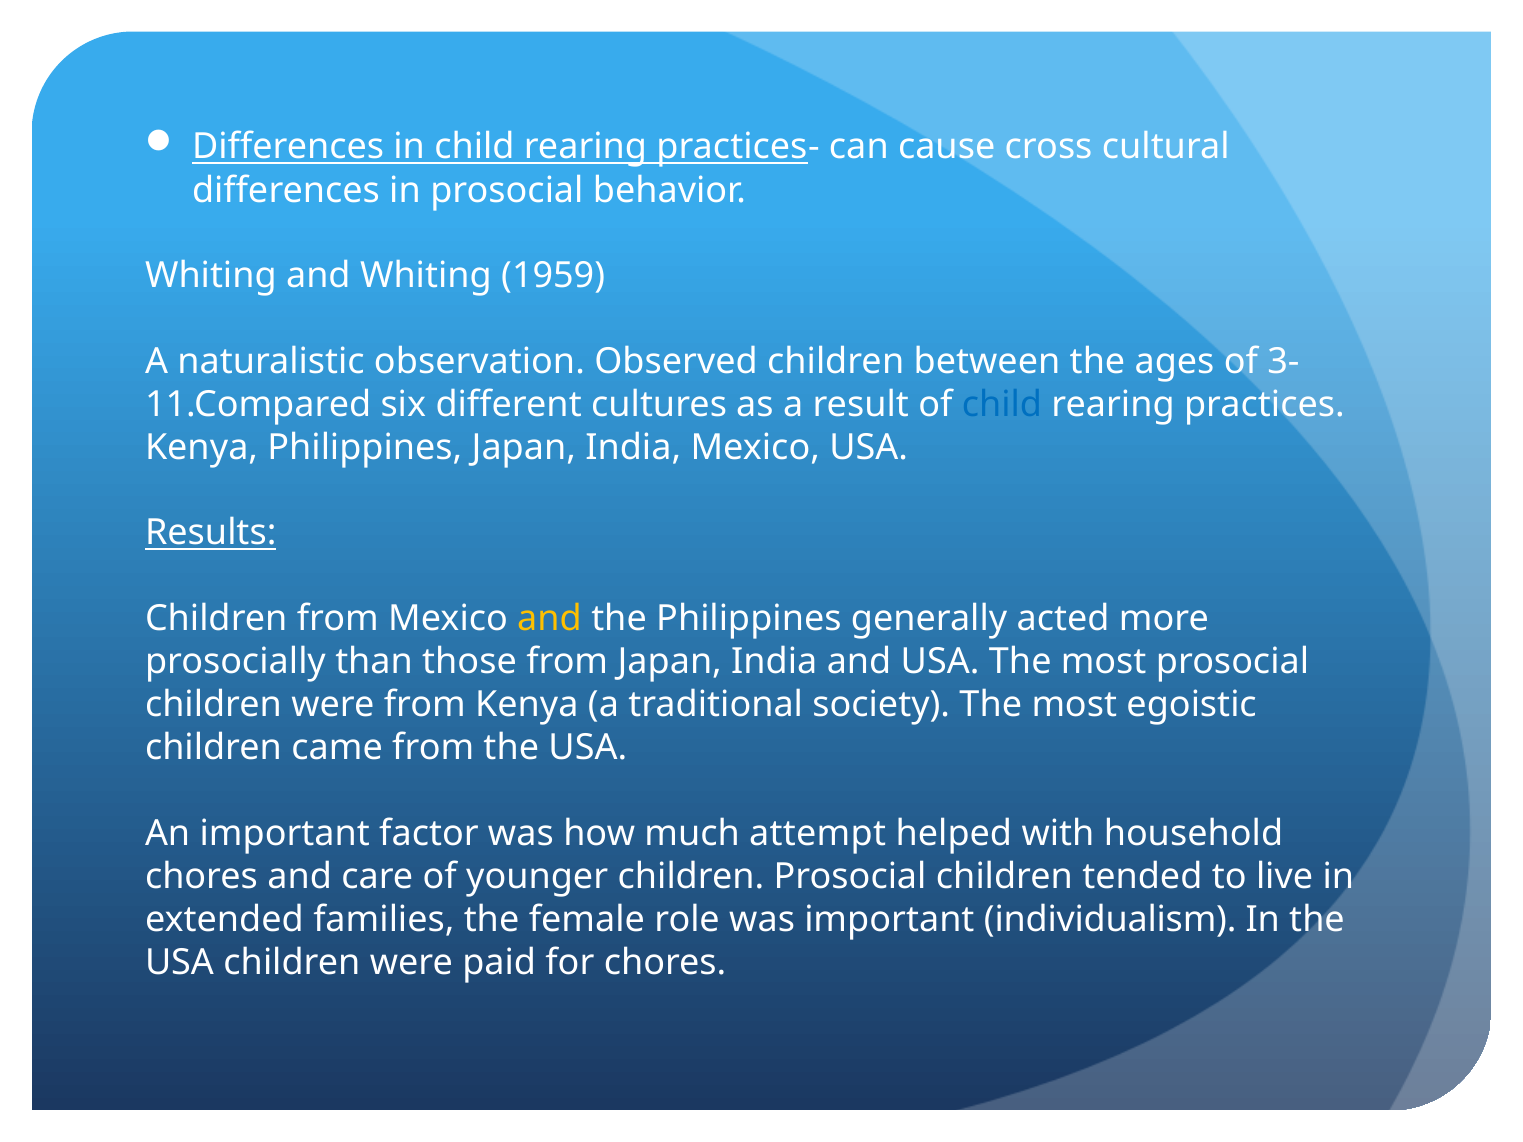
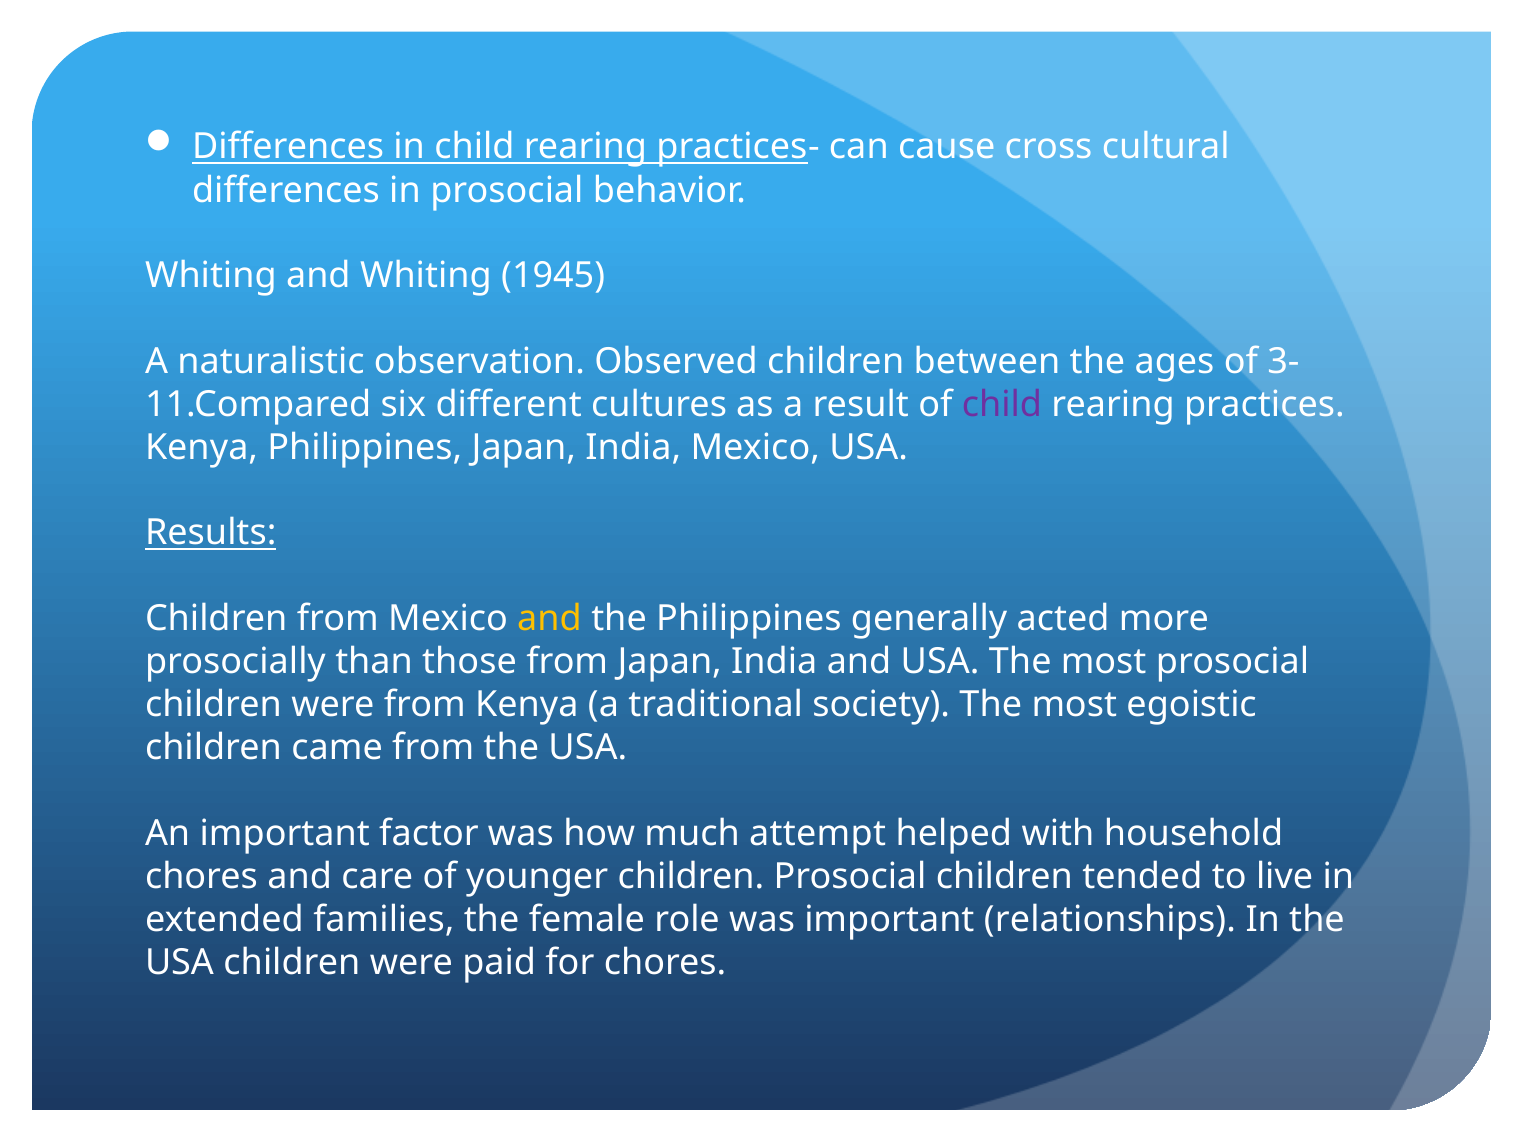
1959: 1959 -> 1945
child at (1002, 404) colour: blue -> purple
individualism: individualism -> relationships
